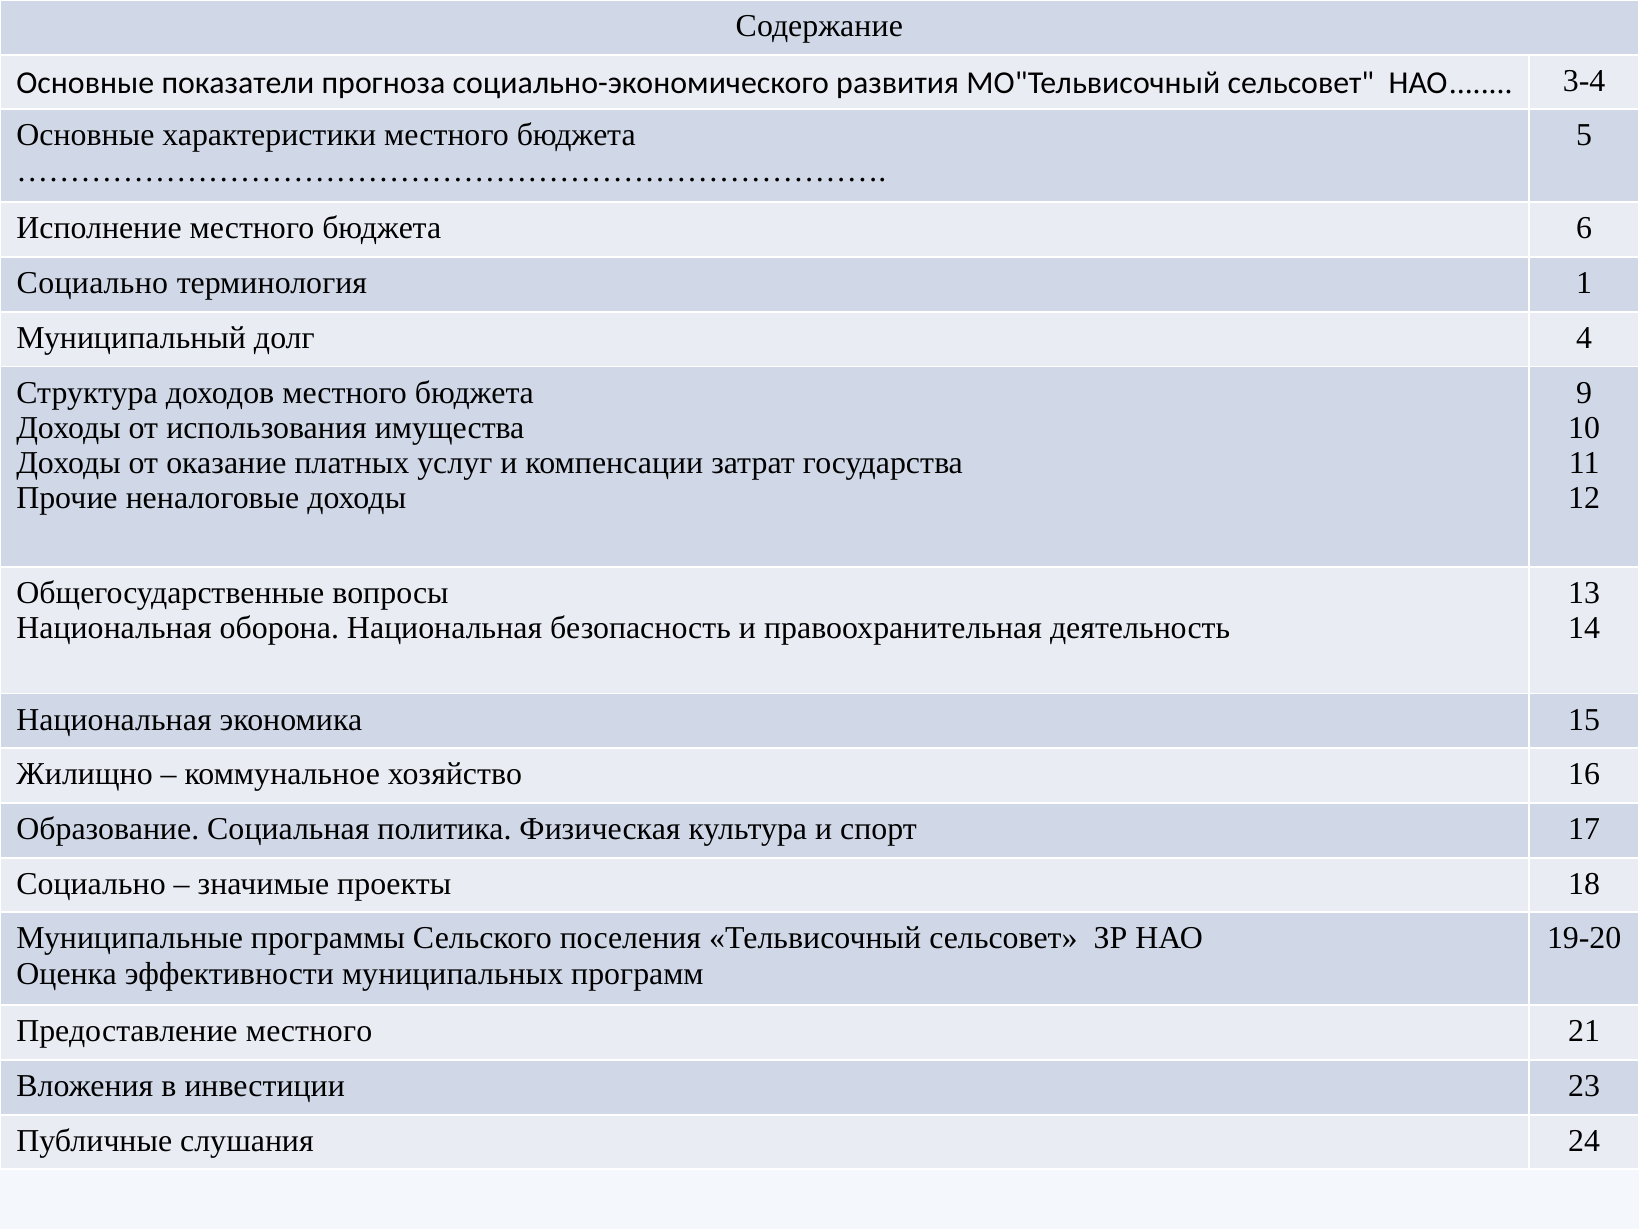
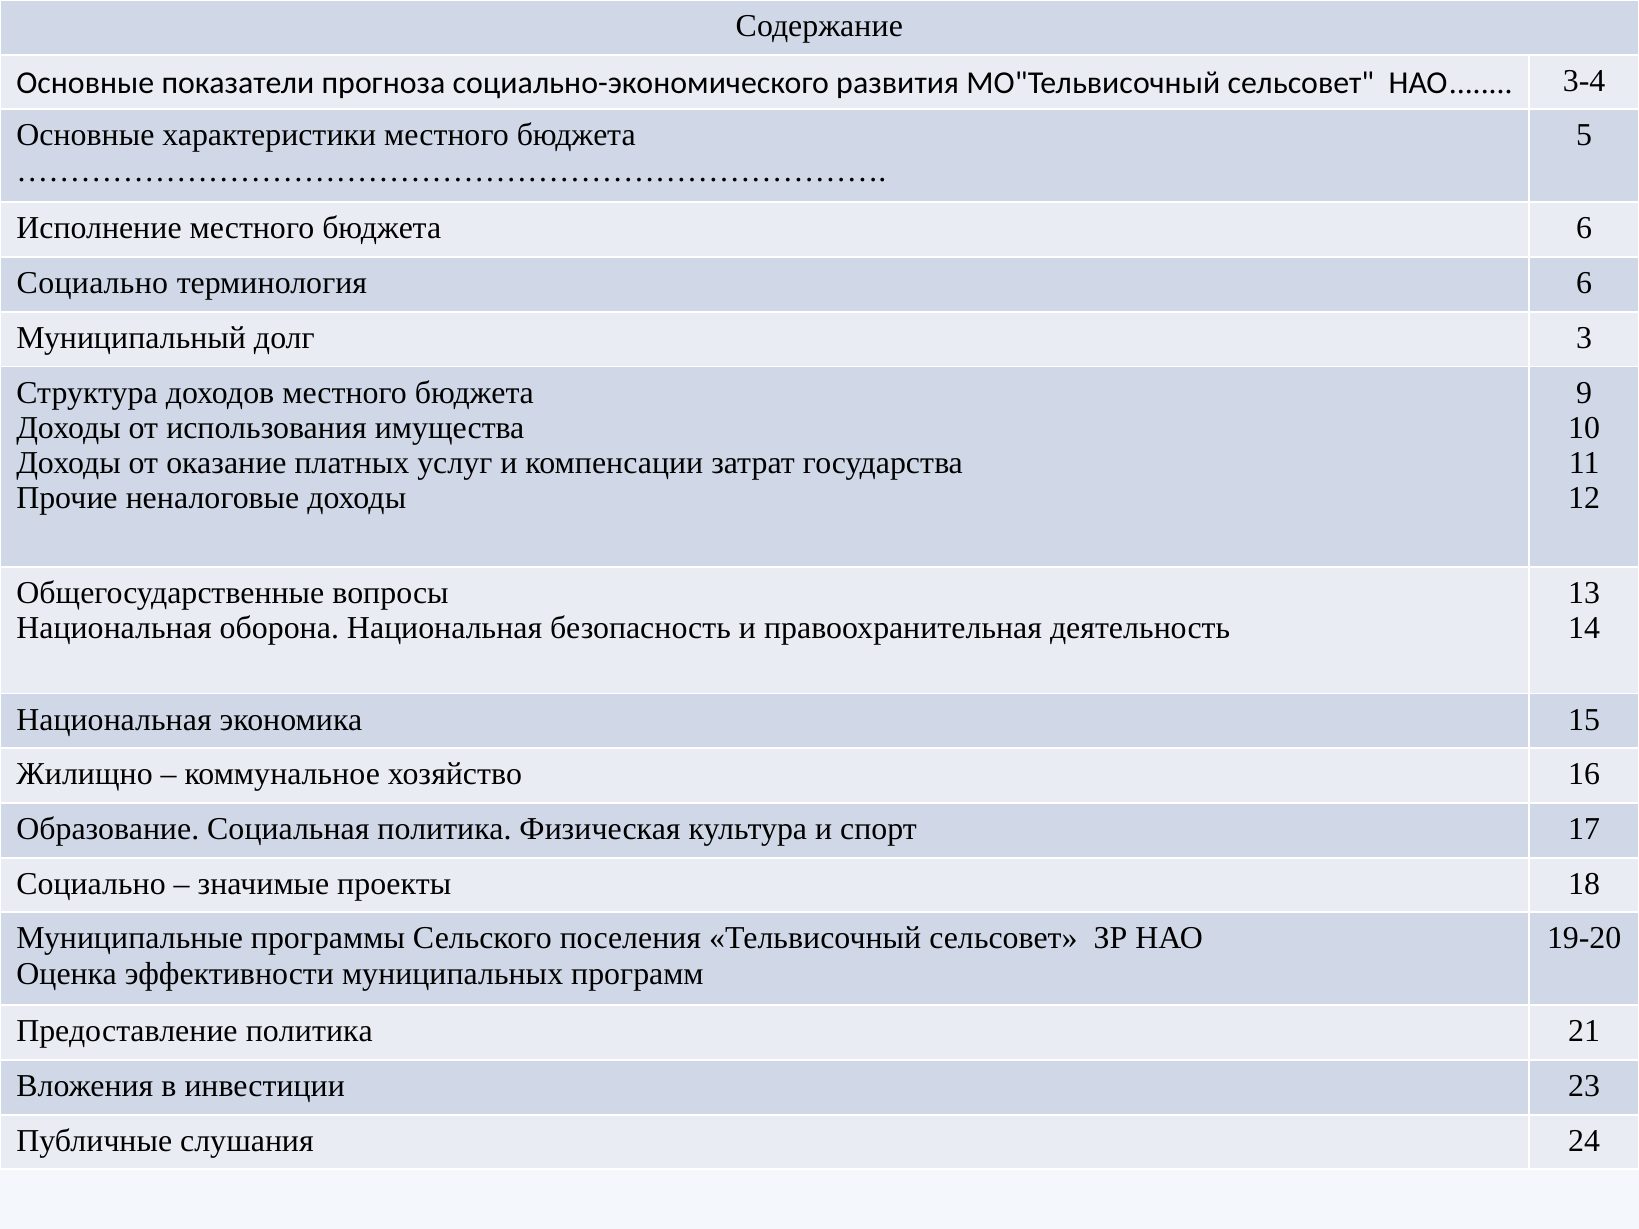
терминология 1: 1 -> 6
4: 4 -> 3
Предоставление местного: местного -> политика
